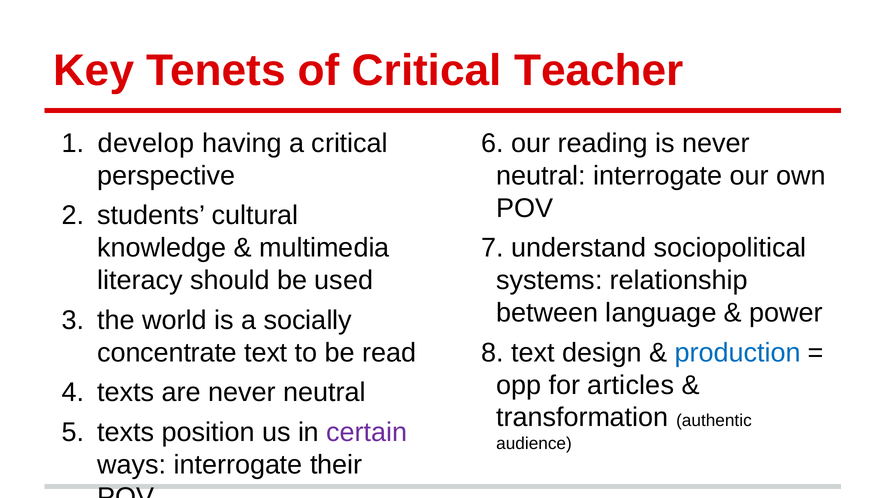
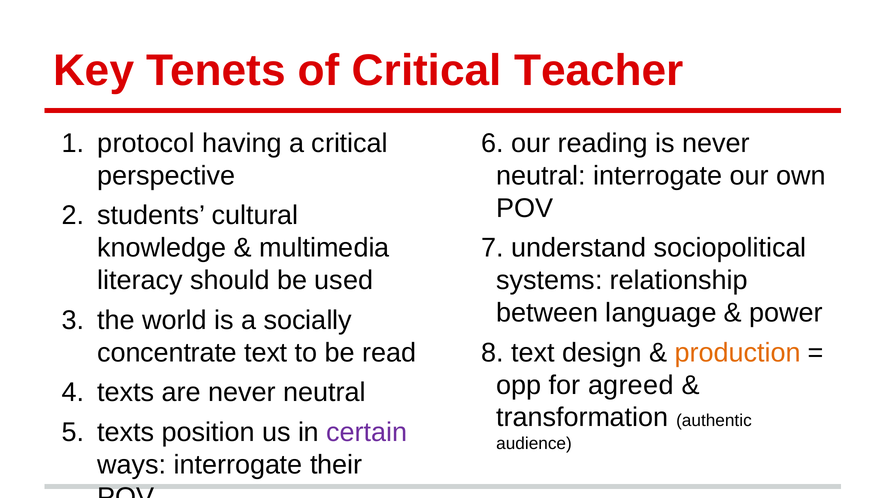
develop: develop -> protocol
production colour: blue -> orange
articles: articles -> agreed
